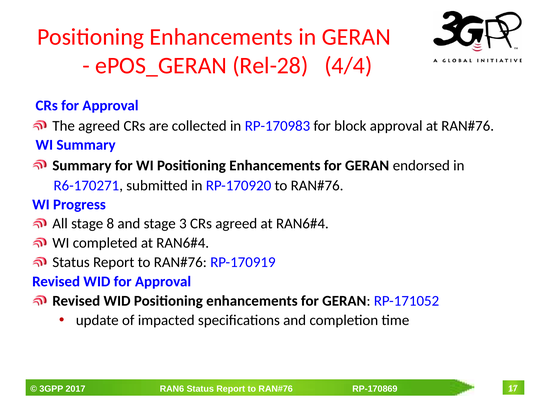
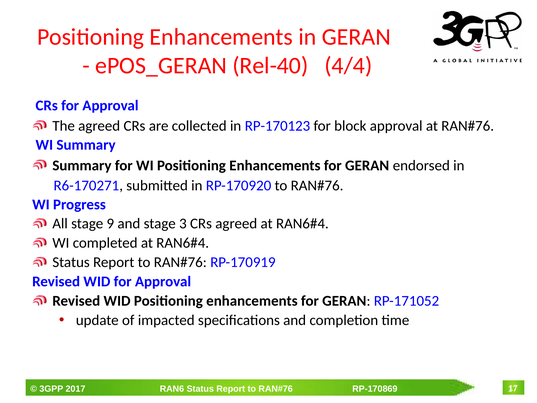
Rel-28: Rel-28 -> Rel-40
RP-170983: RP-170983 -> RP-170123
8: 8 -> 9
